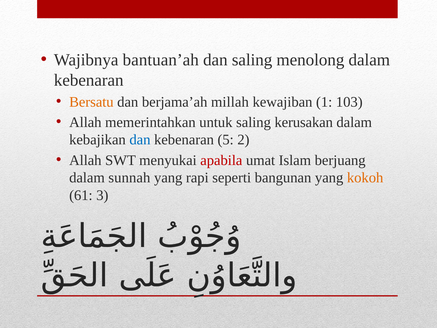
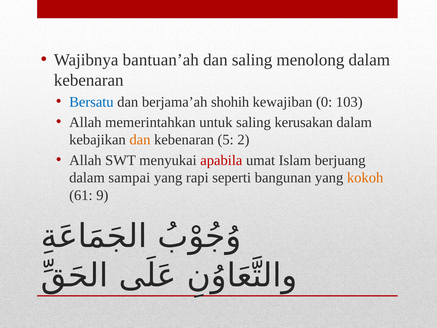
Bersatu colour: orange -> blue
millah: millah -> shohih
1: 1 -> 0
dan at (140, 140) colour: blue -> orange
sunnah: sunnah -> sampai
3: 3 -> 9
